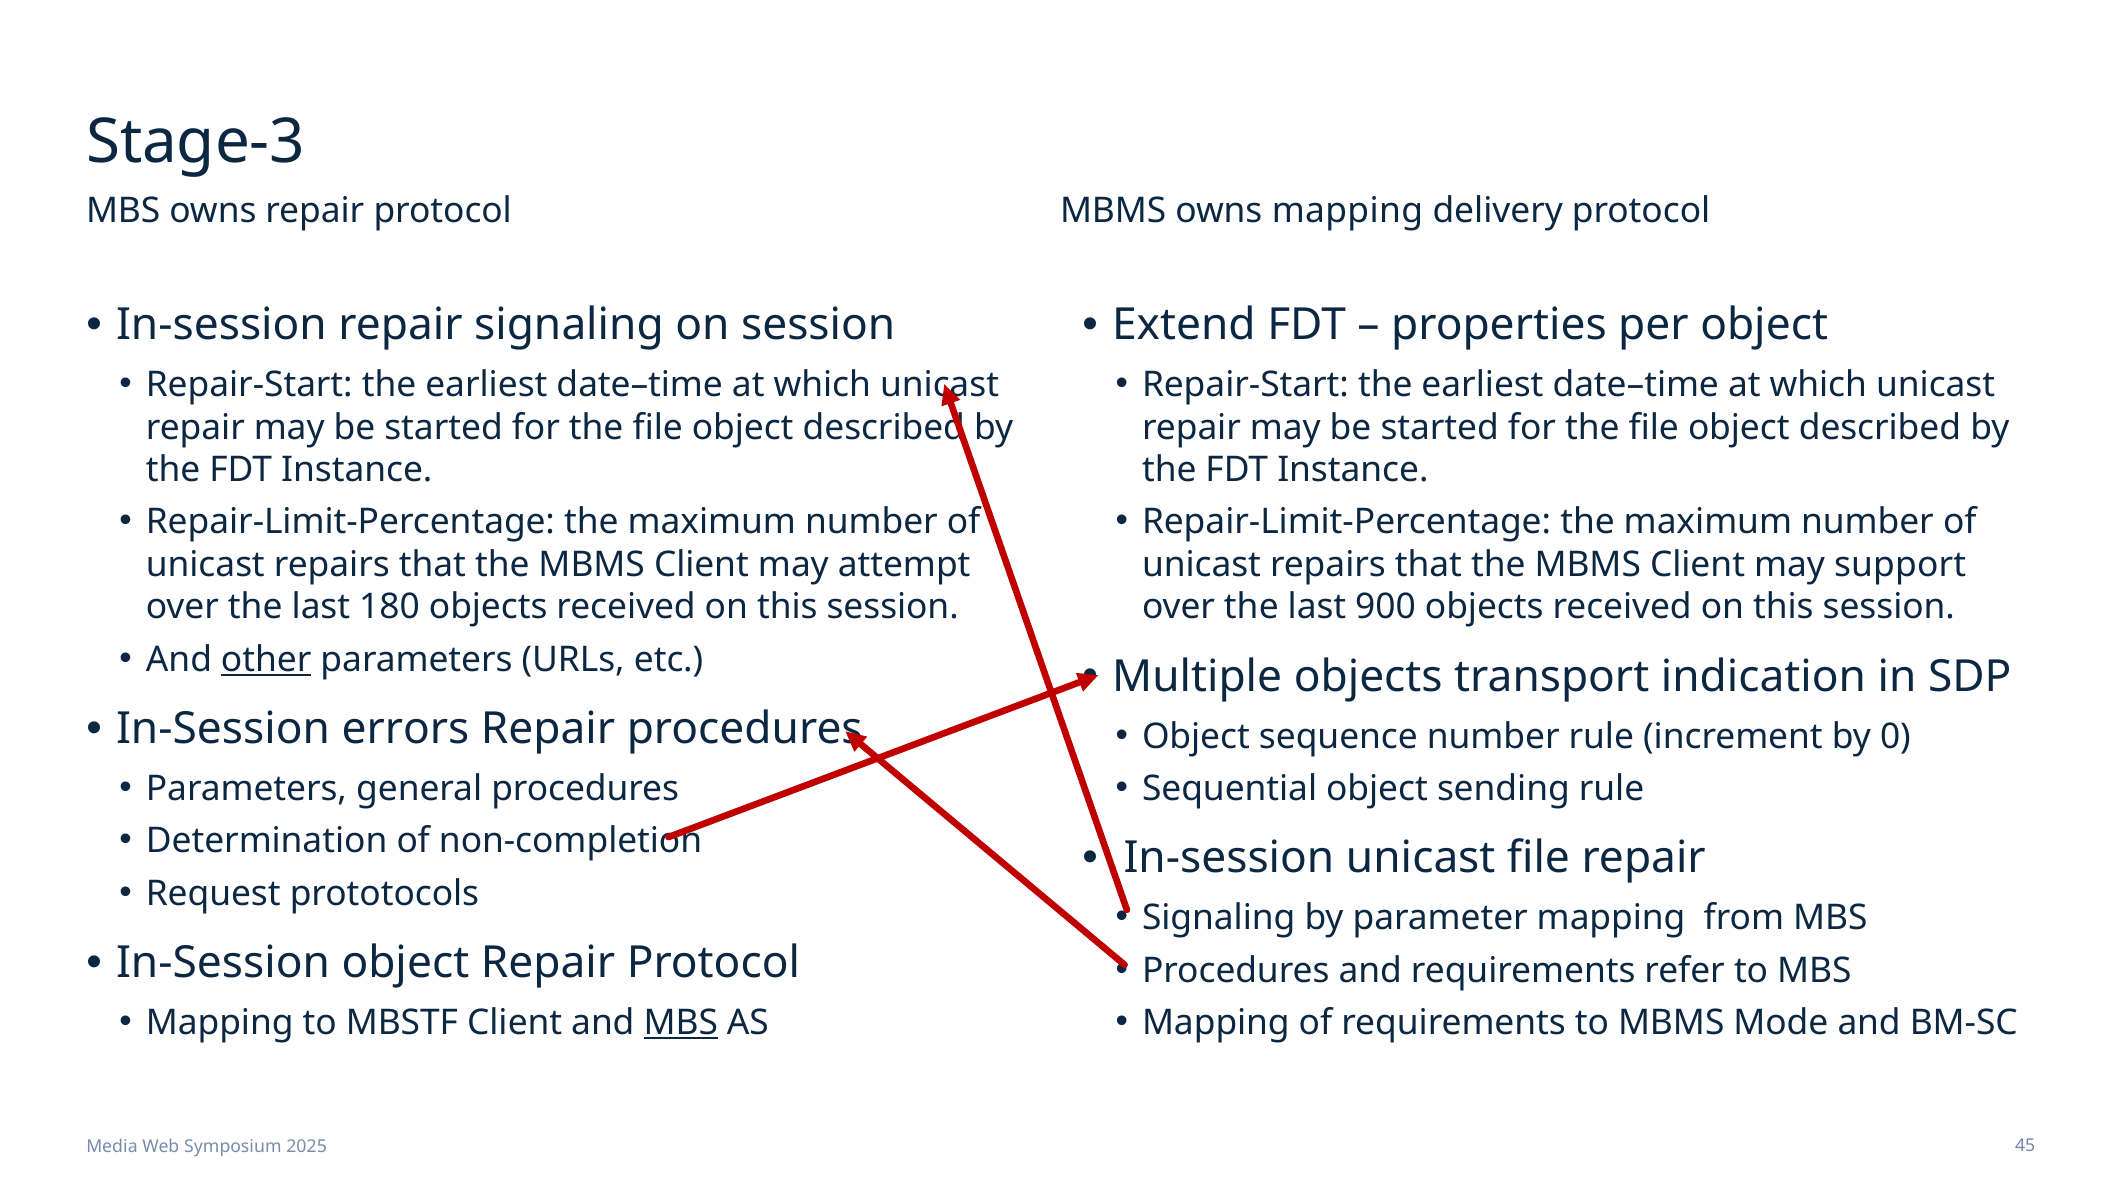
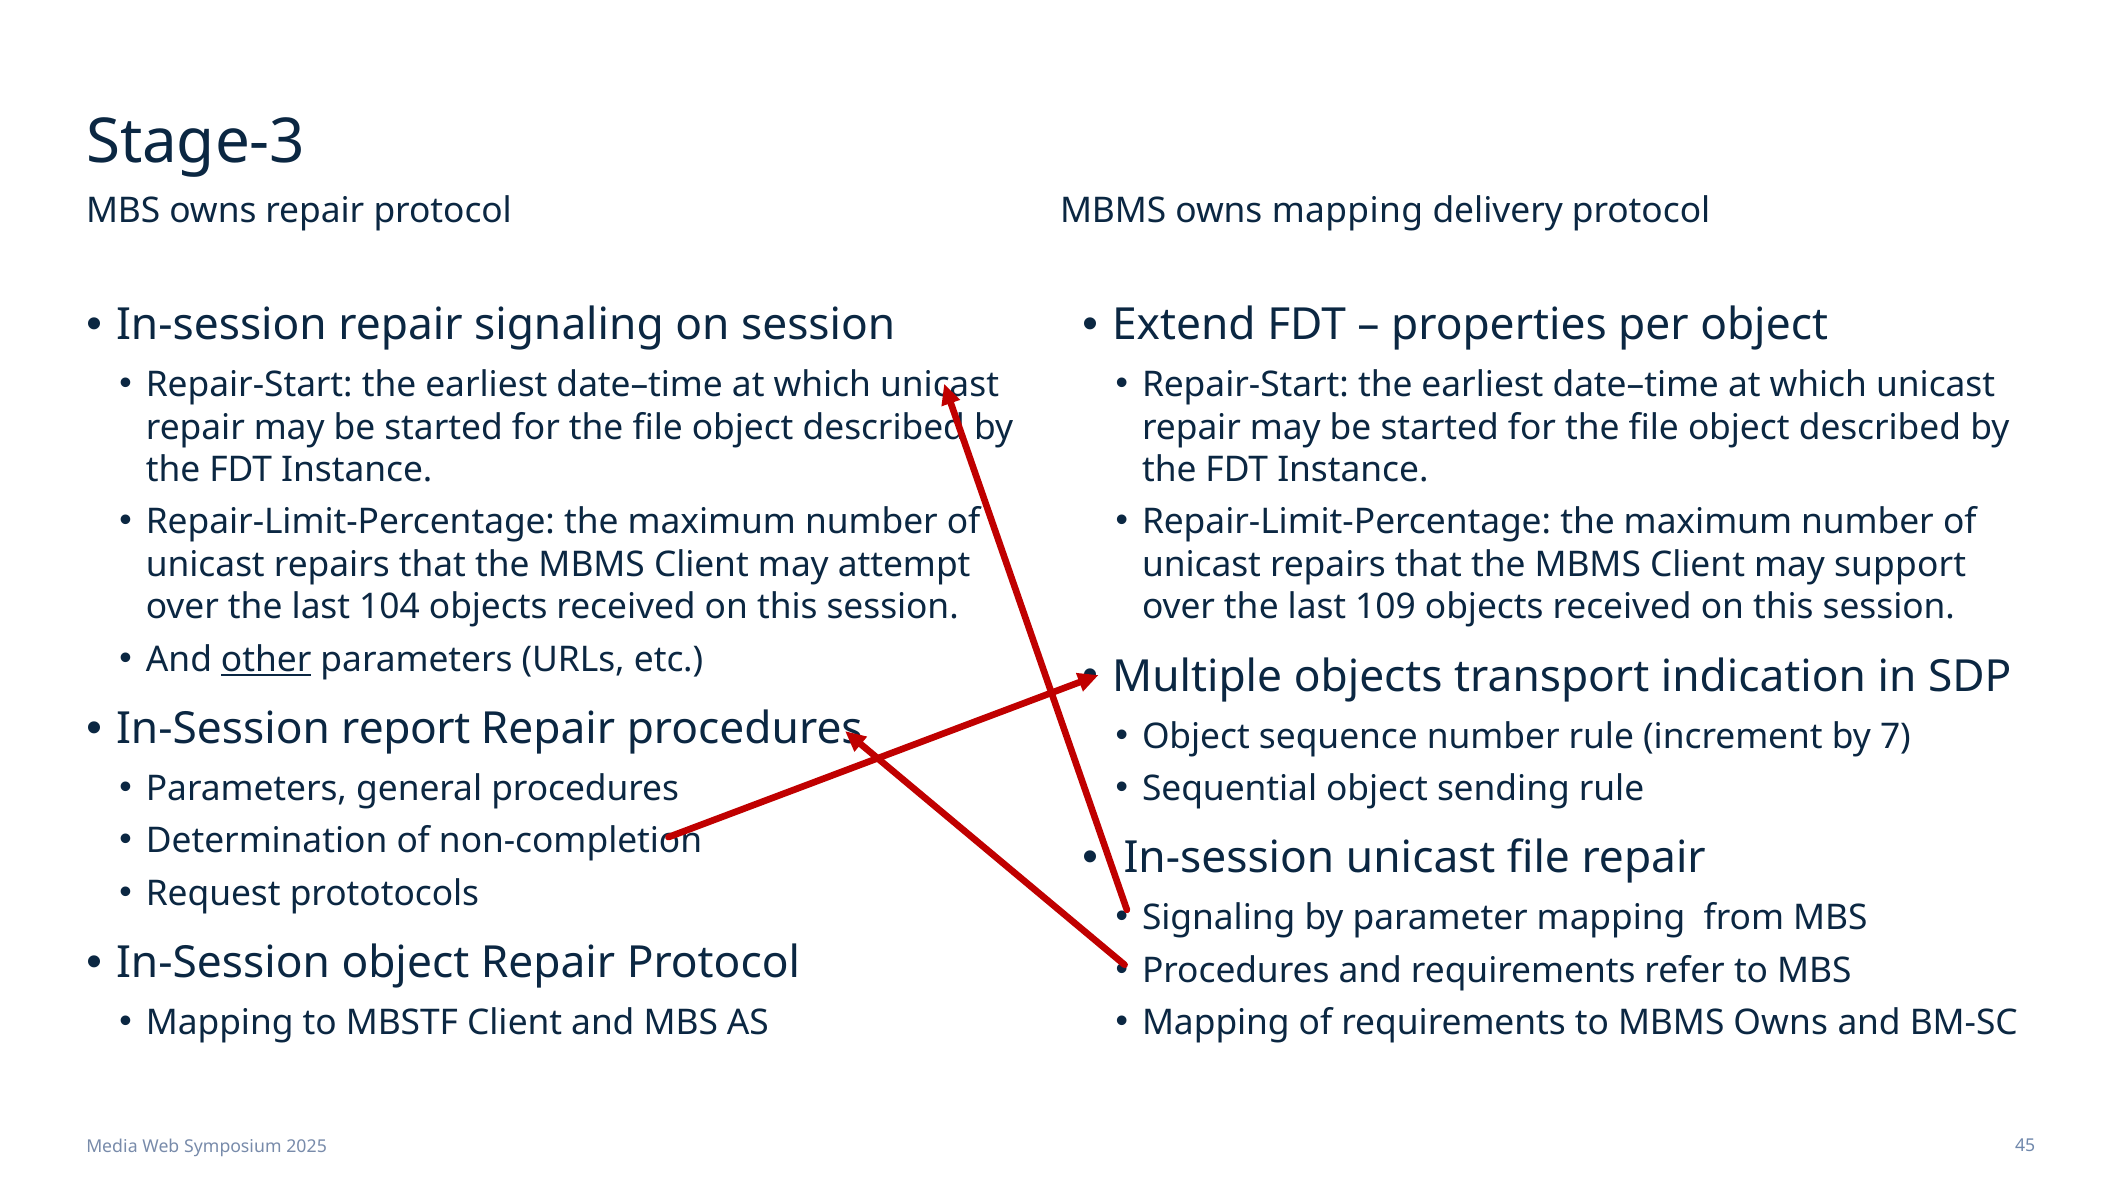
180: 180 -> 104
900: 900 -> 109
errors: errors -> report
0: 0 -> 7
MBS at (681, 1023) underline: present -> none
to MBMS Mode: Mode -> Owns
